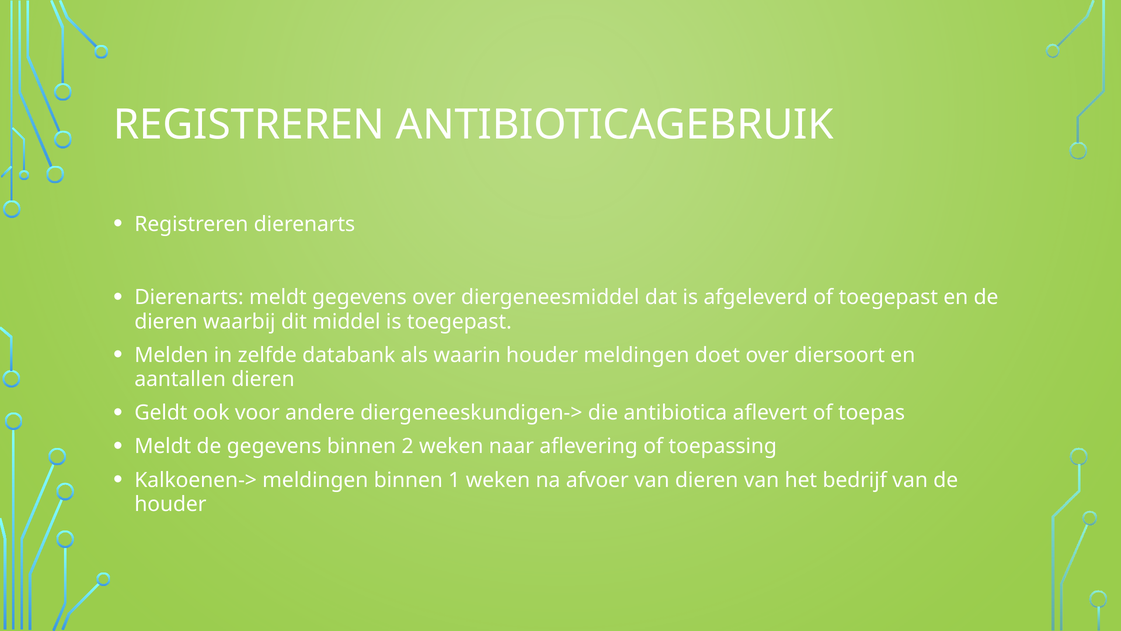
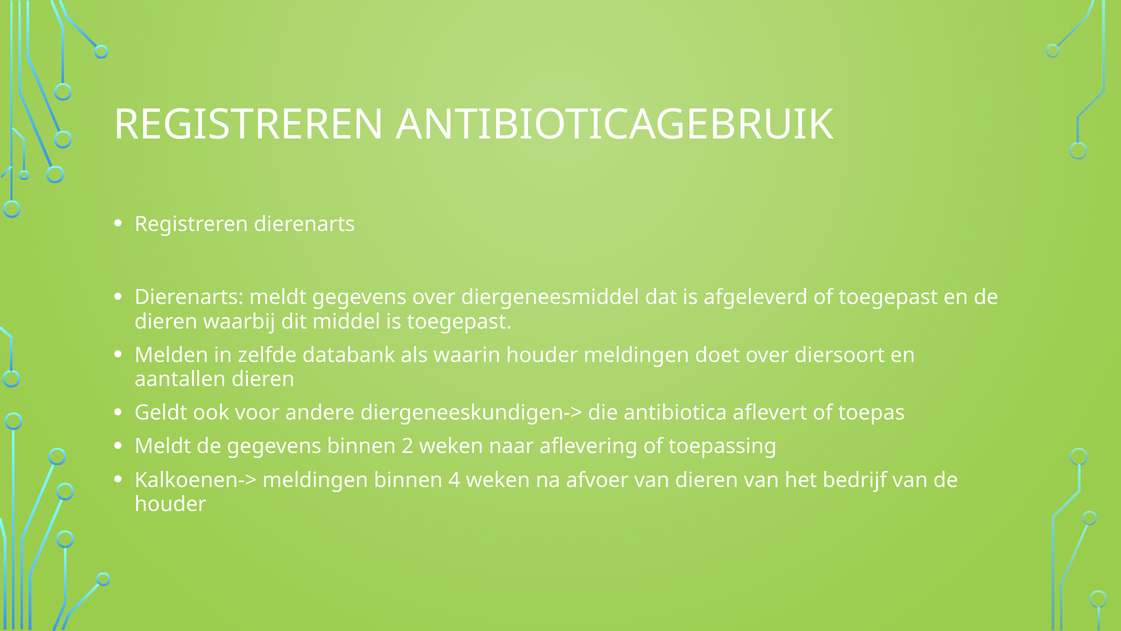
1: 1 -> 4
